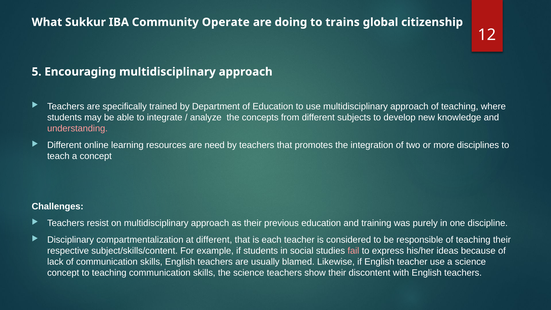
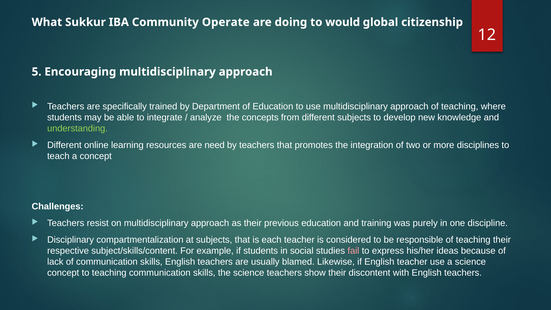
trains: trains -> would
understanding colour: pink -> light green
at different: different -> subjects
